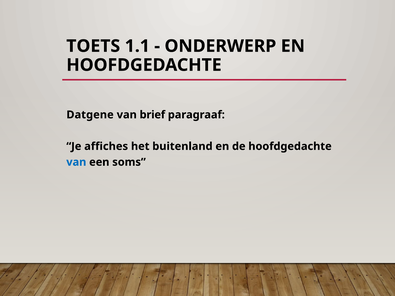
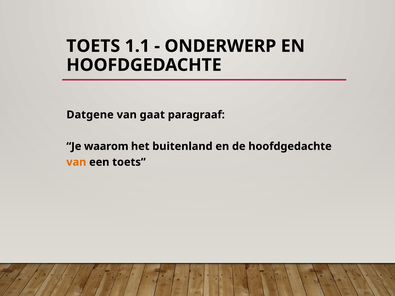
brief: brief -> gaat
affiches: affiches -> waarom
van at (76, 162) colour: blue -> orange
een soms: soms -> toets
